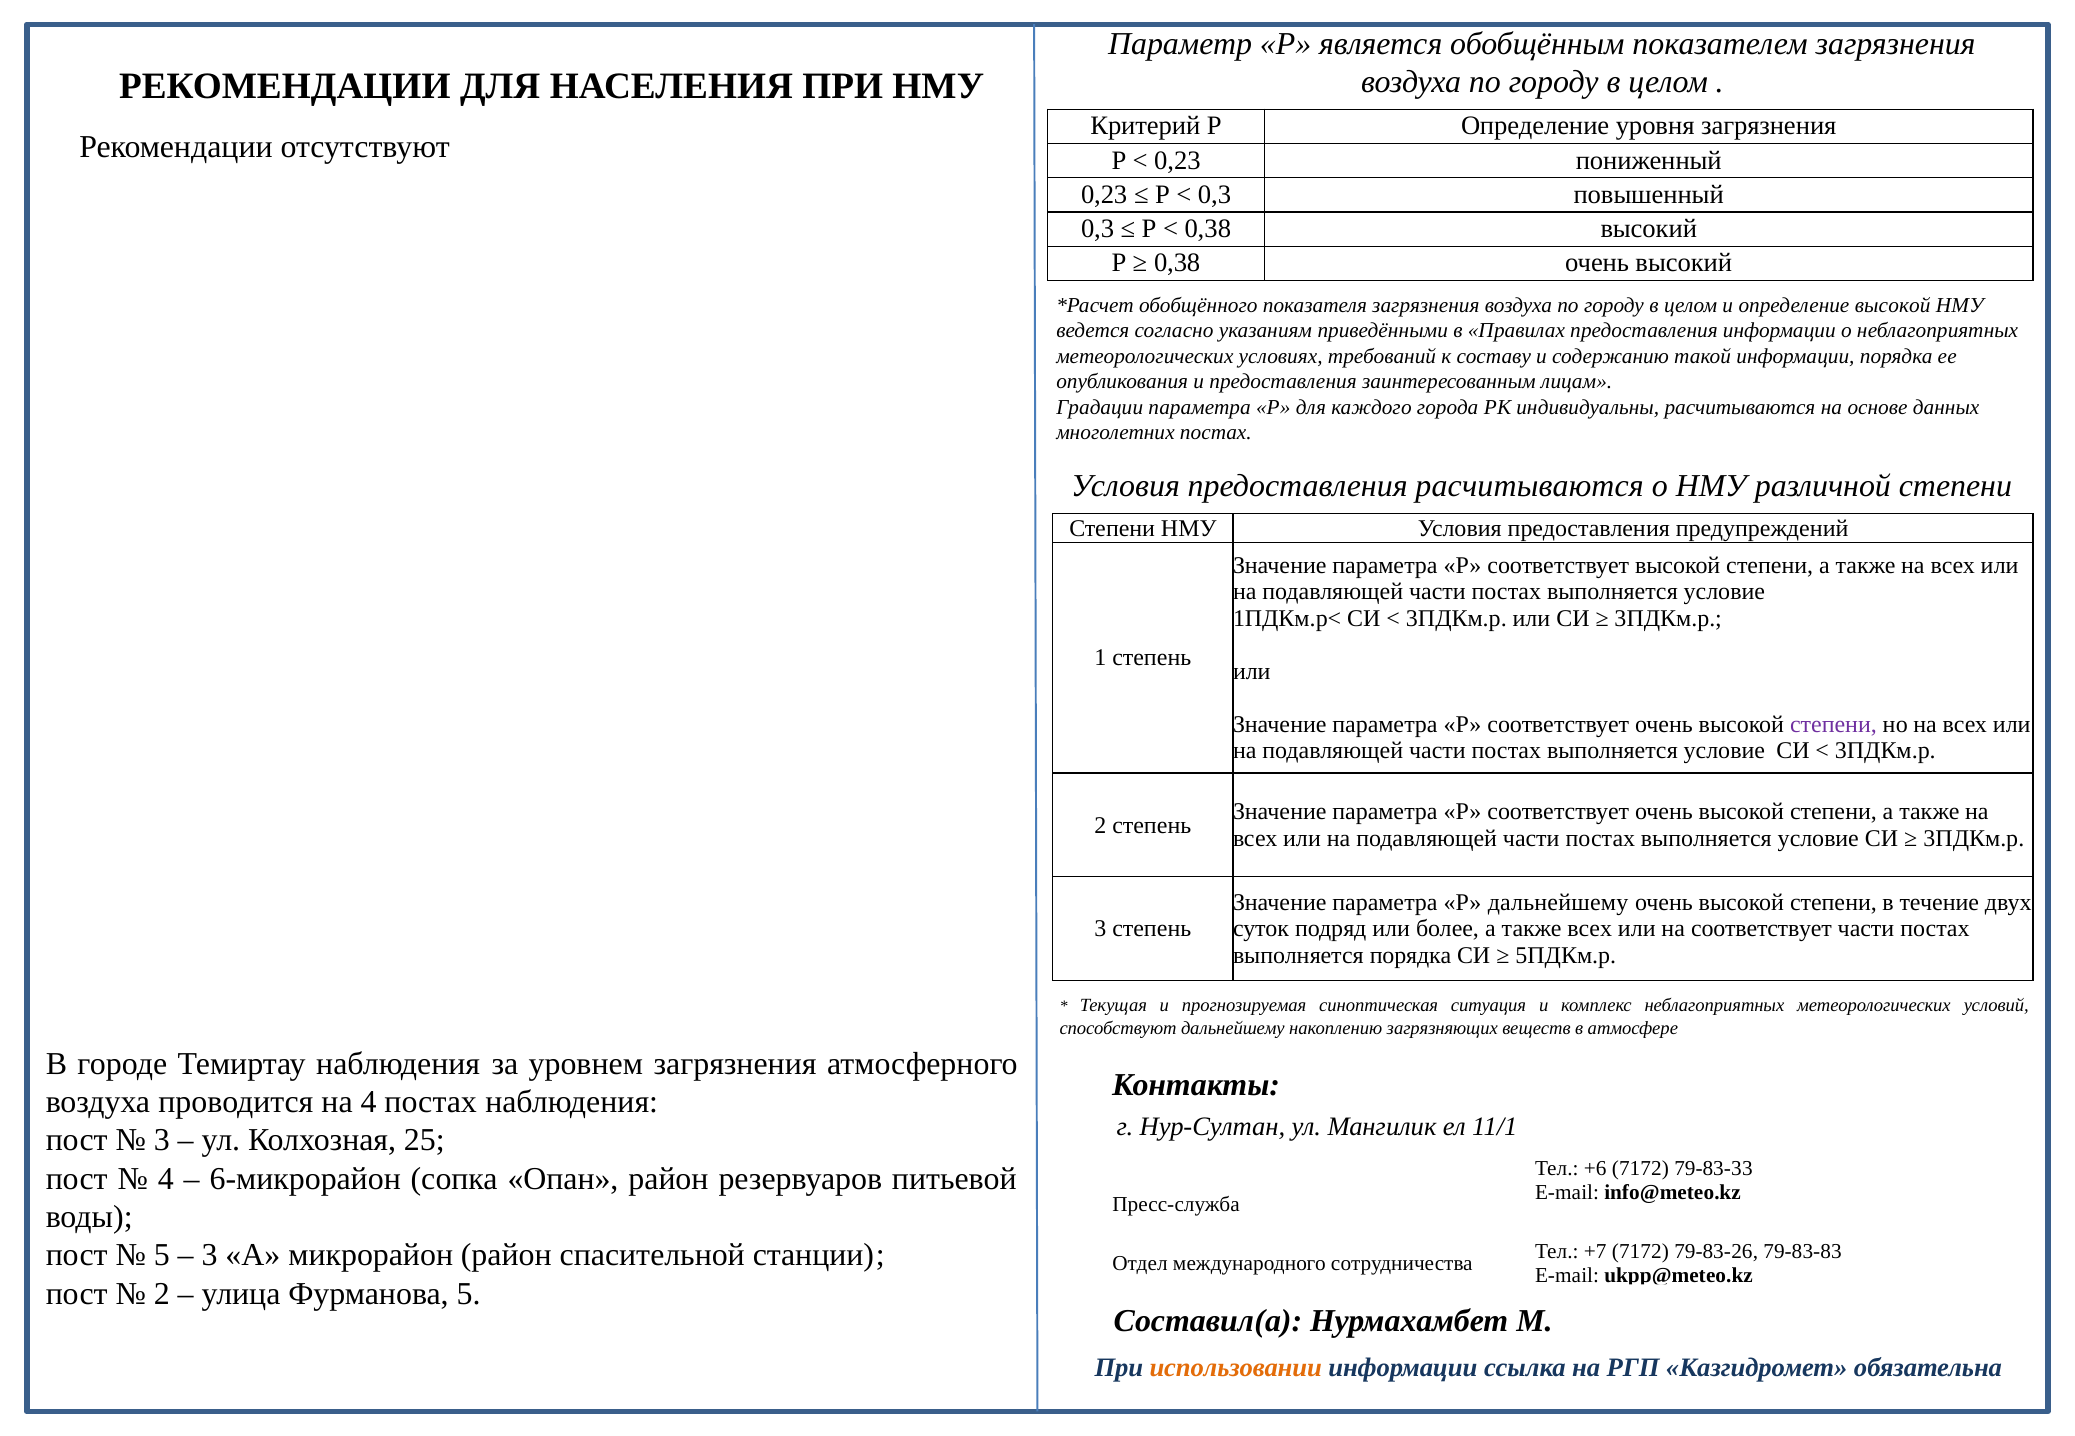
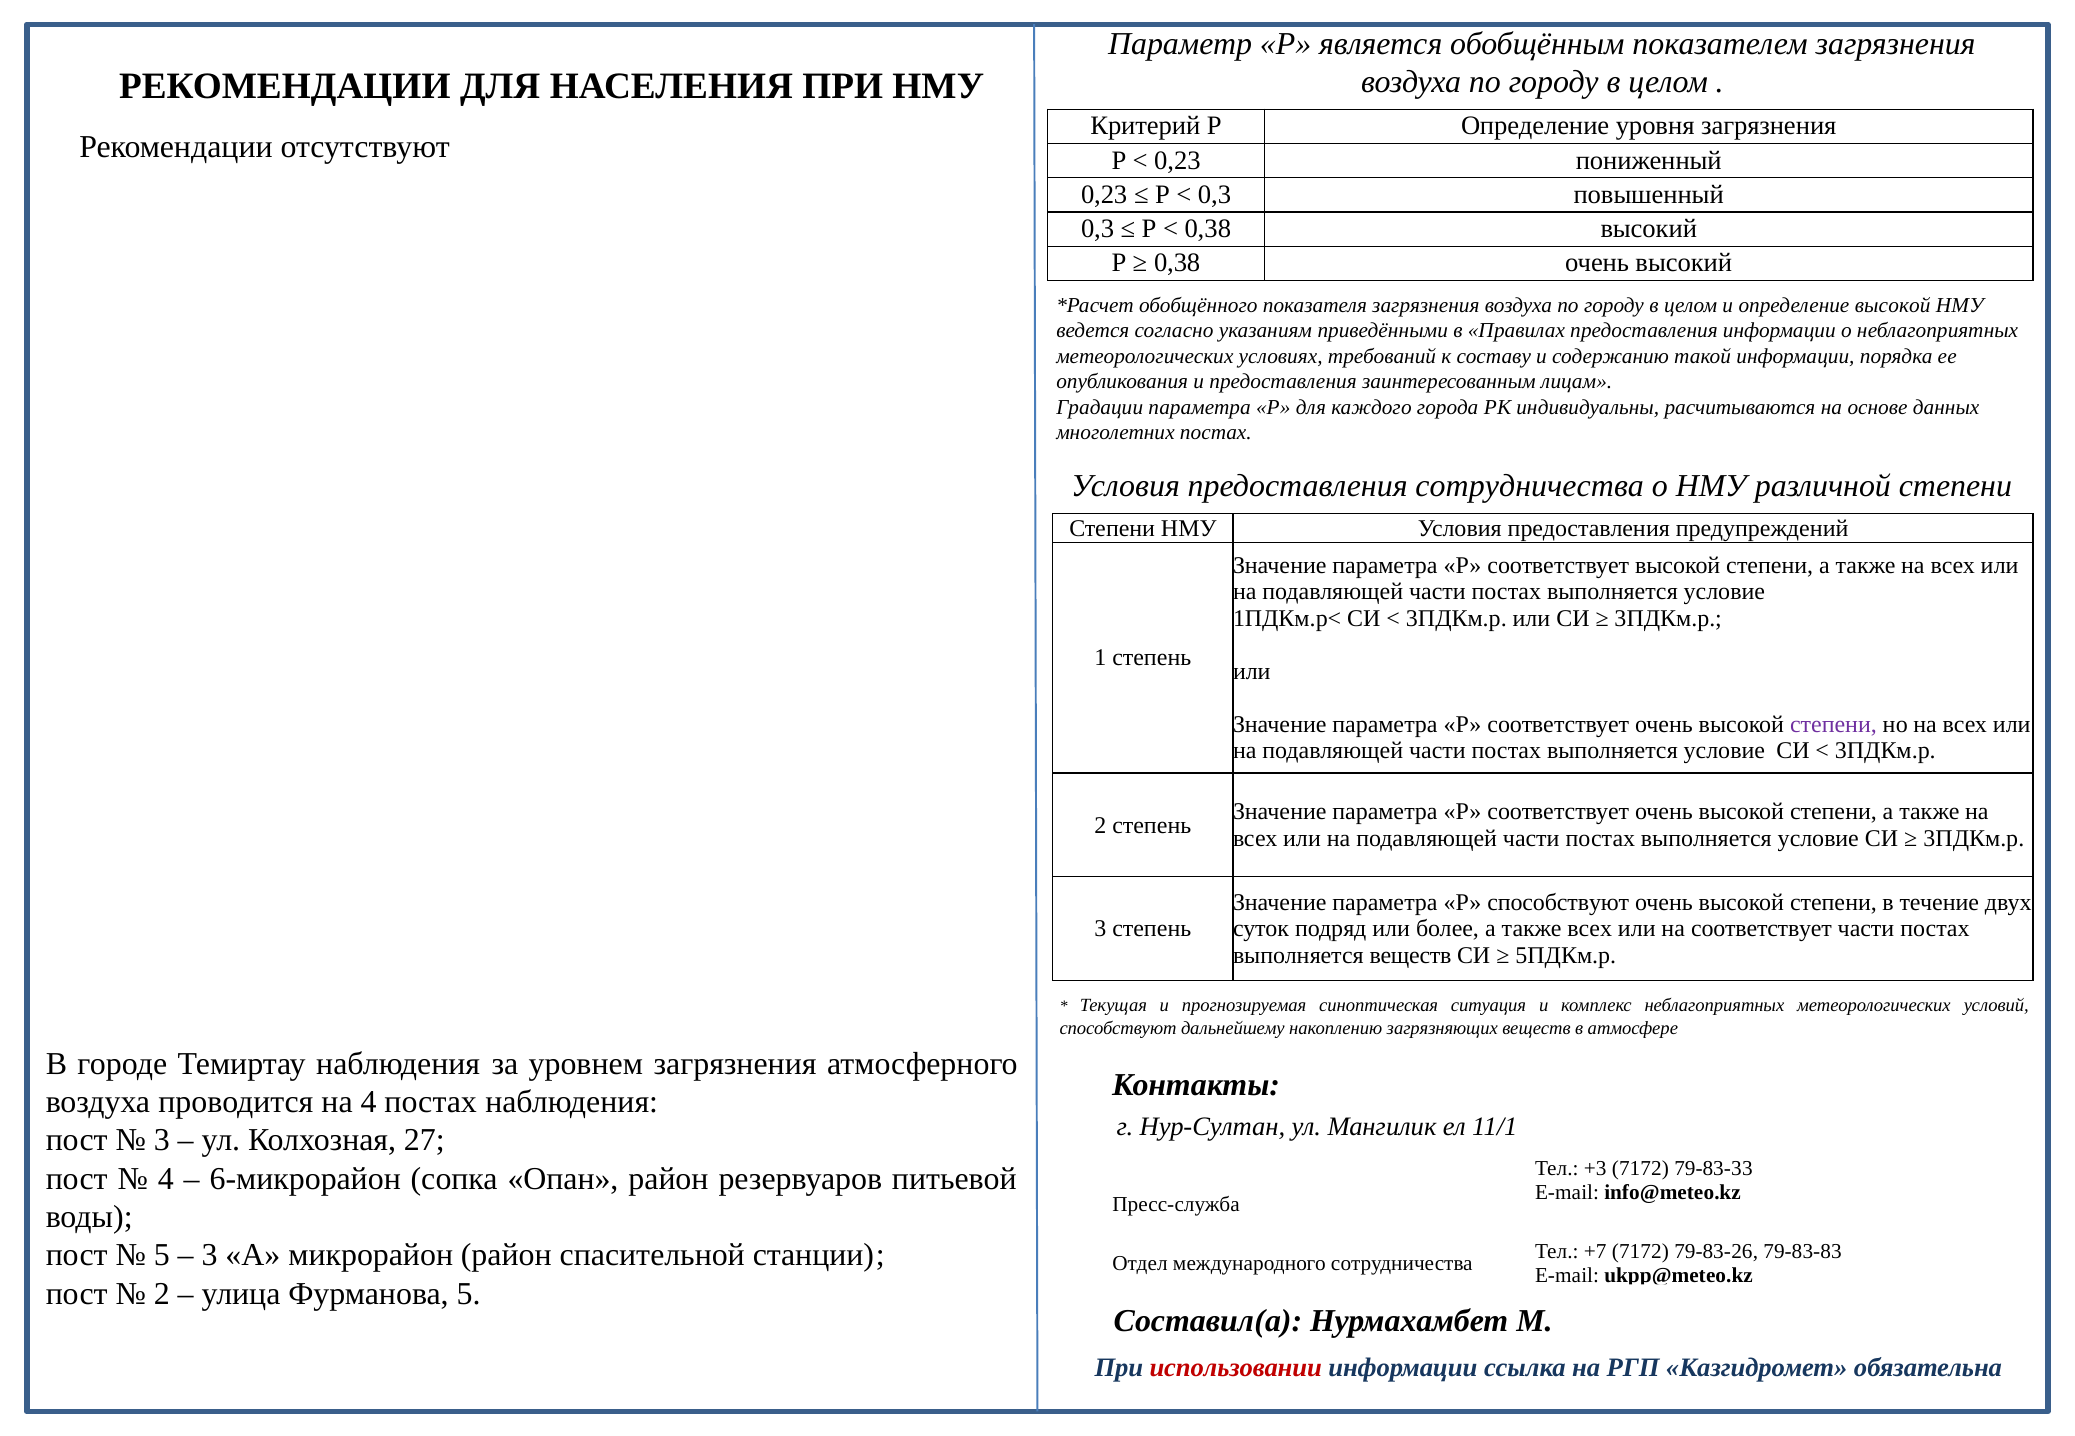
предоставления расчитываются: расчитываются -> сотрудничества
Р дальнейшему: дальнейшему -> способствуют
выполняется порядка: порядка -> веществ
25: 25 -> 27
+6: +6 -> +3
использовании colour: orange -> red
